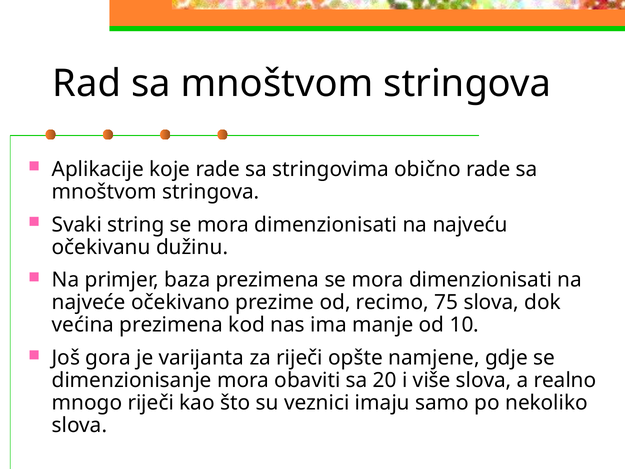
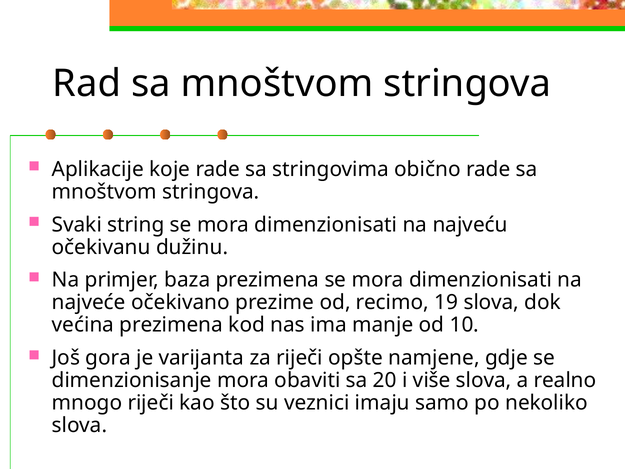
75: 75 -> 19
